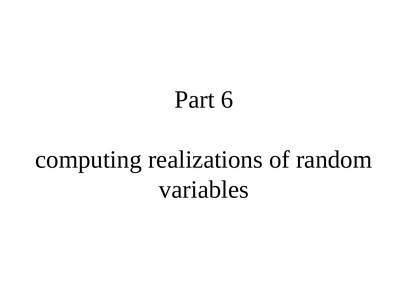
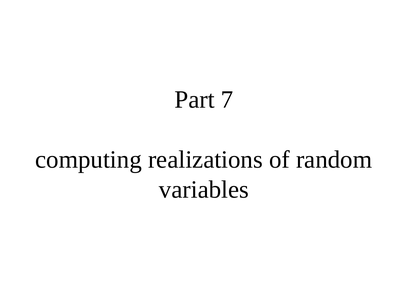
6: 6 -> 7
